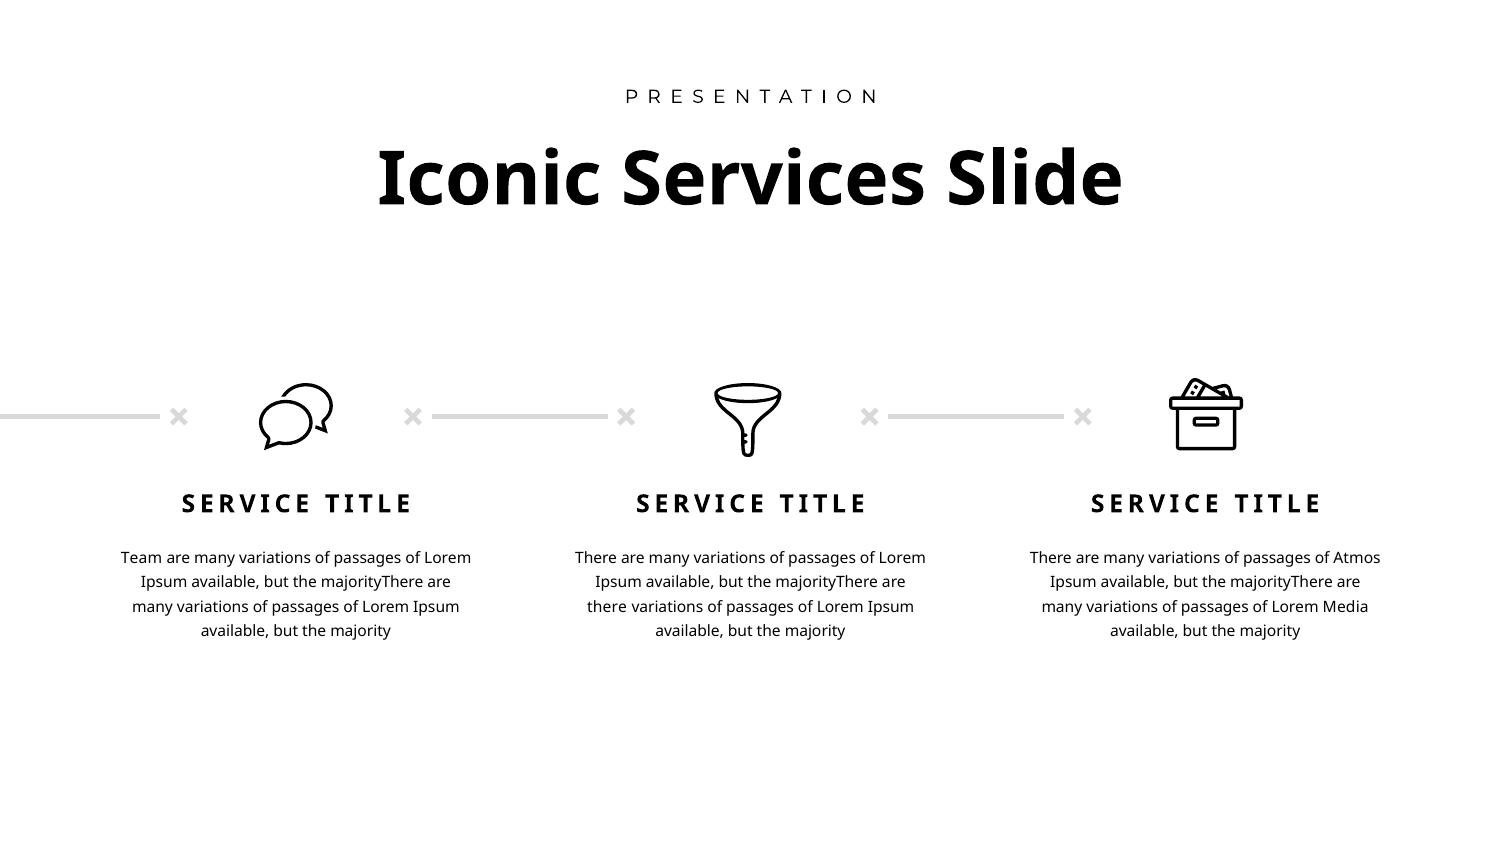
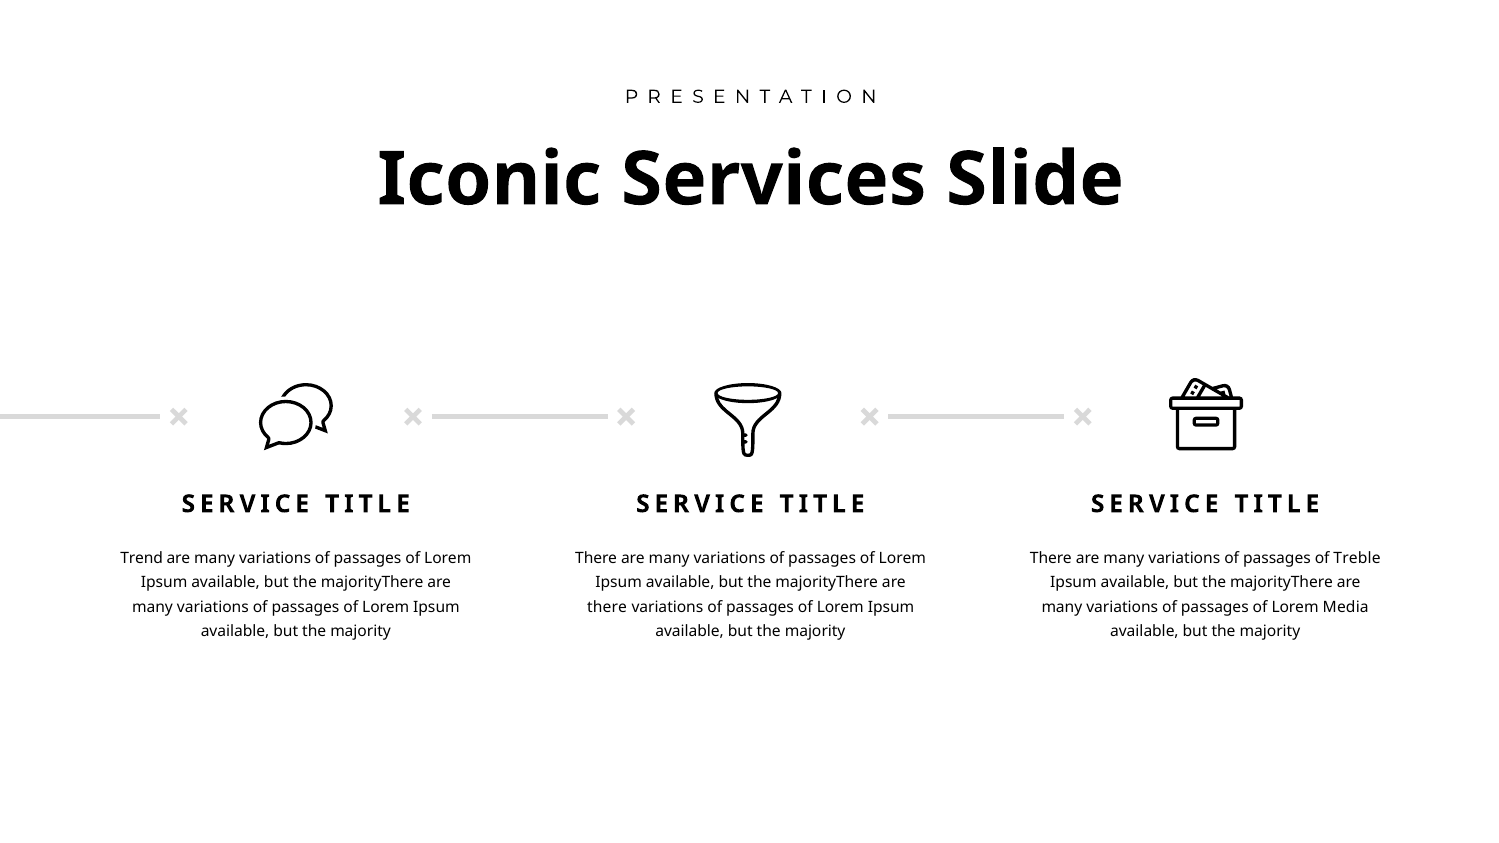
Team: Team -> Trend
Atmos: Atmos -> Treble
